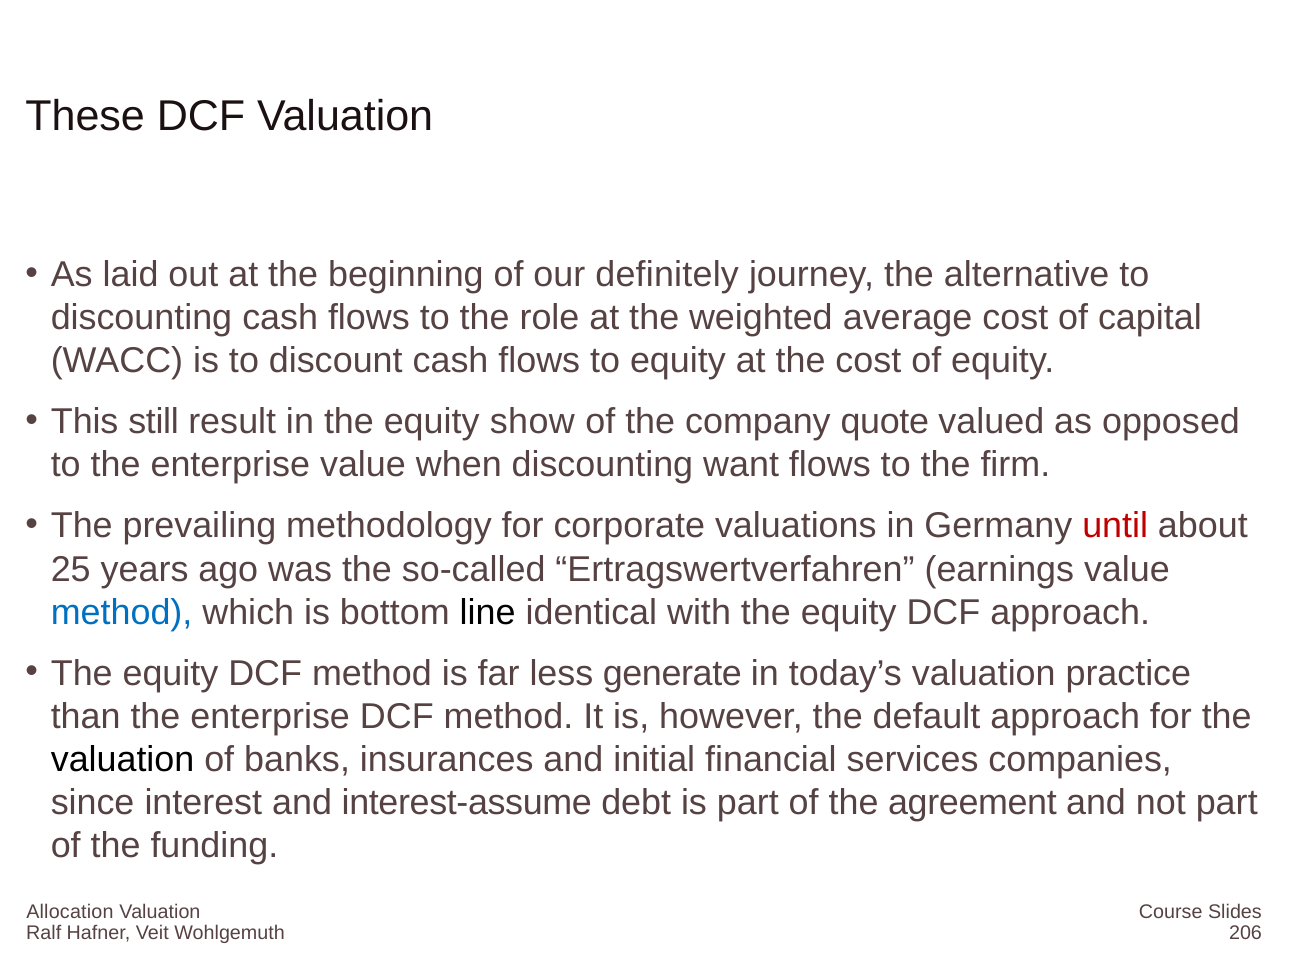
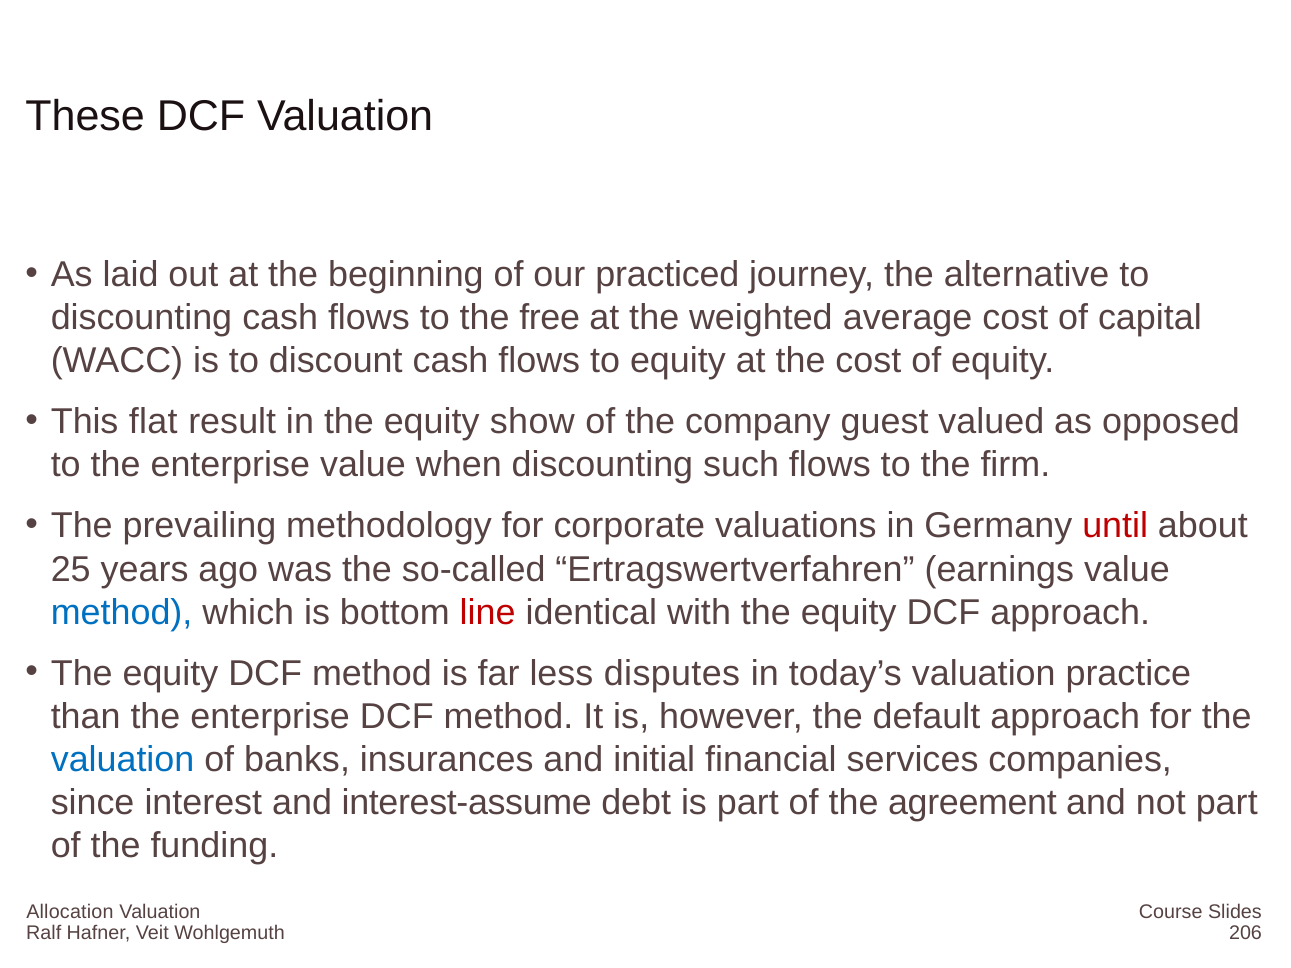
definitely: definitely -> practiced
role: role -> free
still: still -> flat
quote: quote -> guest
want: want -> such
line colour: black -> red
generate: generate -> disputes
valuation at (123, 759) colour: black -> blue
